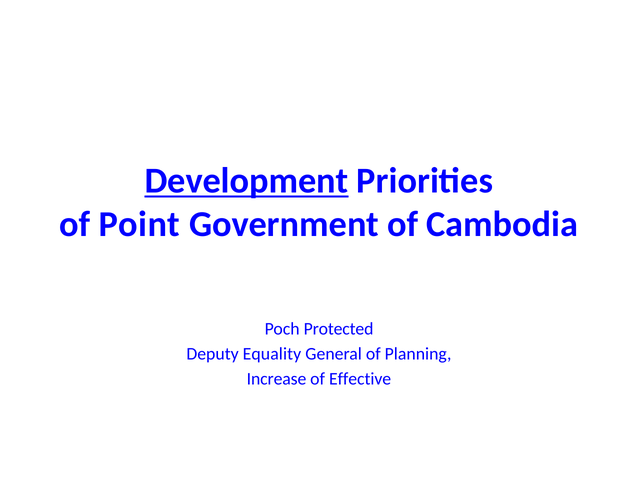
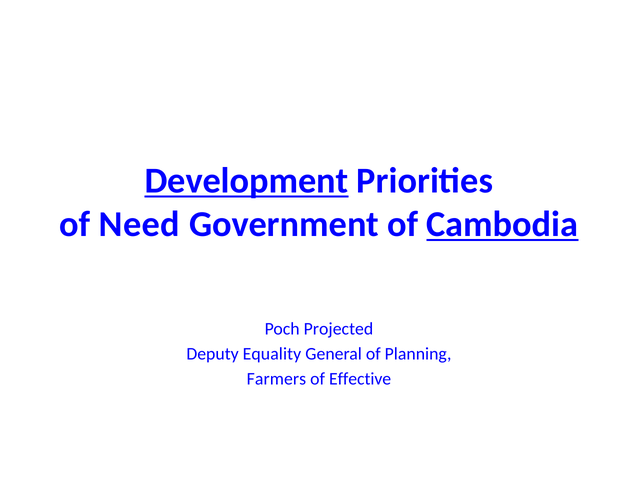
Point: Point -> Need
Cambodia underline: none -> present
Protected: Protected -> Projected
Increase: Increase -> Farmers
